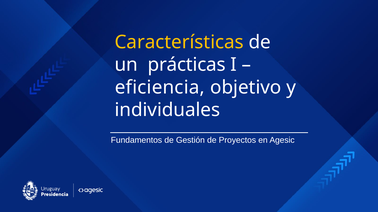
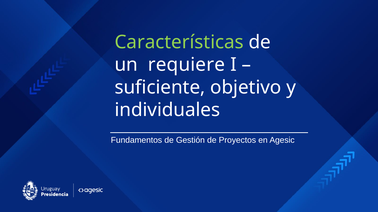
Características colour: yellow -> light green
prácticas: prácticas -> requiere
eficiencia: eficiencia -> suficiente
